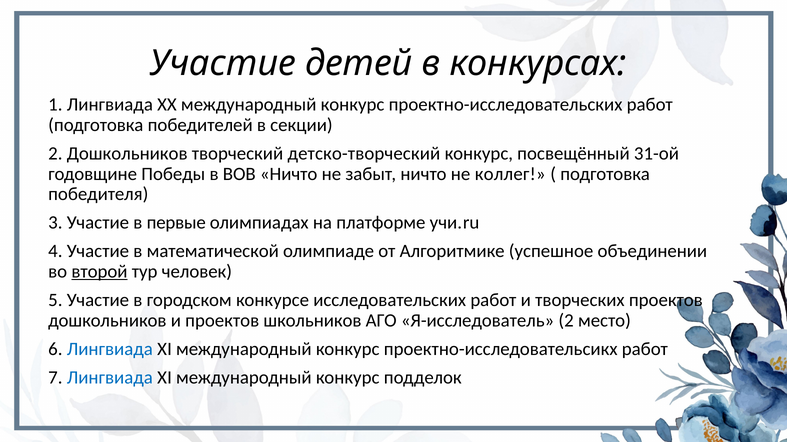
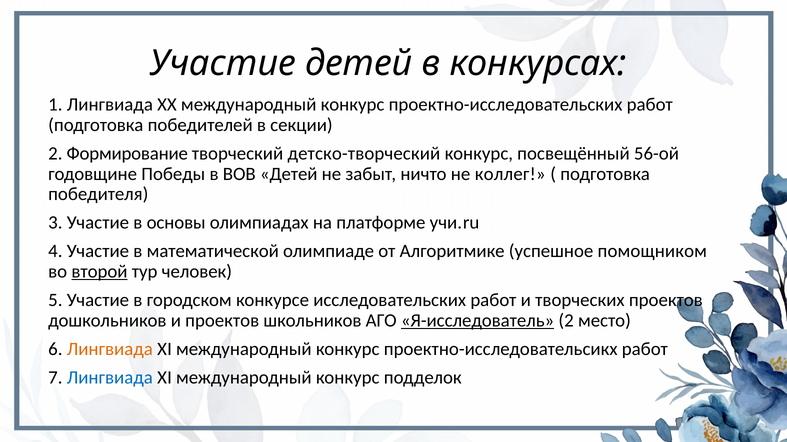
2 Дошкольников: Дошкольников -> Формирование
31-ой: 31-ой -> 56-ой
ВОВ Ничто: Ничто -> Детей
первые: первые -> основы
объединении: объединении -> помощником
Я-исследователь underline: none -> present
Лингвиада at (110, 349) colour: blue -> orange
